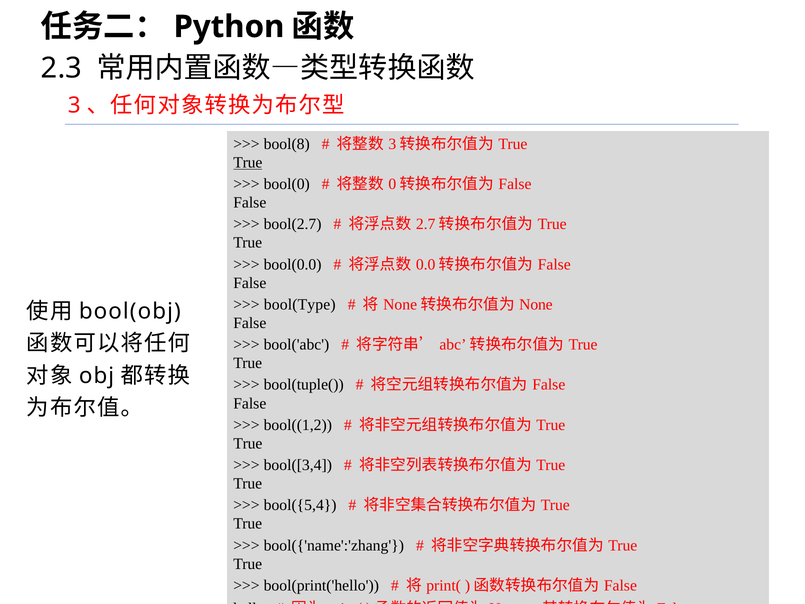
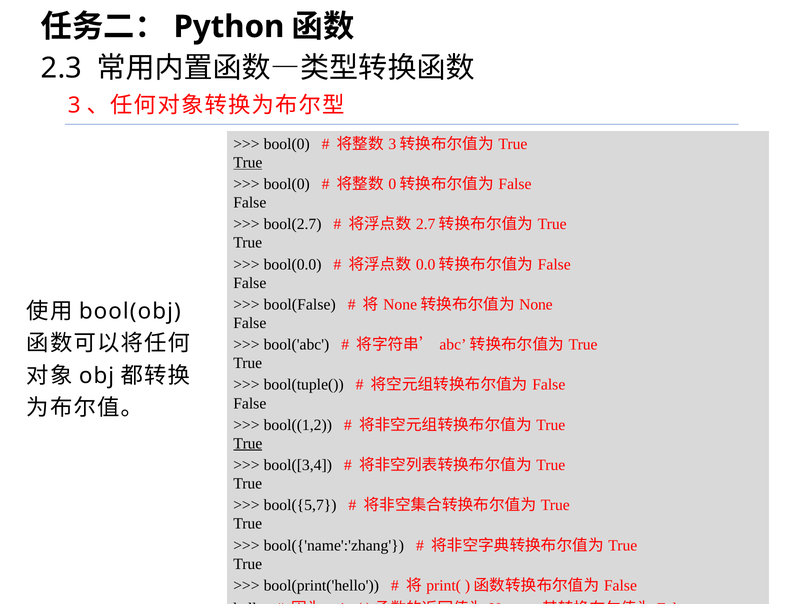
bool(8 at (287, 144): bool(8 -> bool(0
bool(Type: bool(Type -> bool(False
True at (248, 443) underline: none -> present
bool({5,4: bool({5,4 -> bool({5,7
